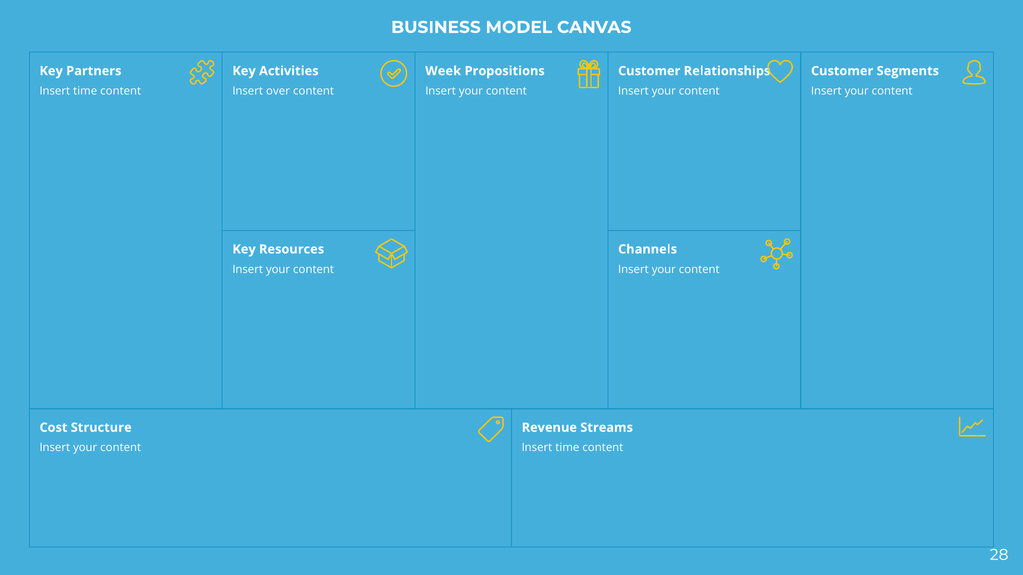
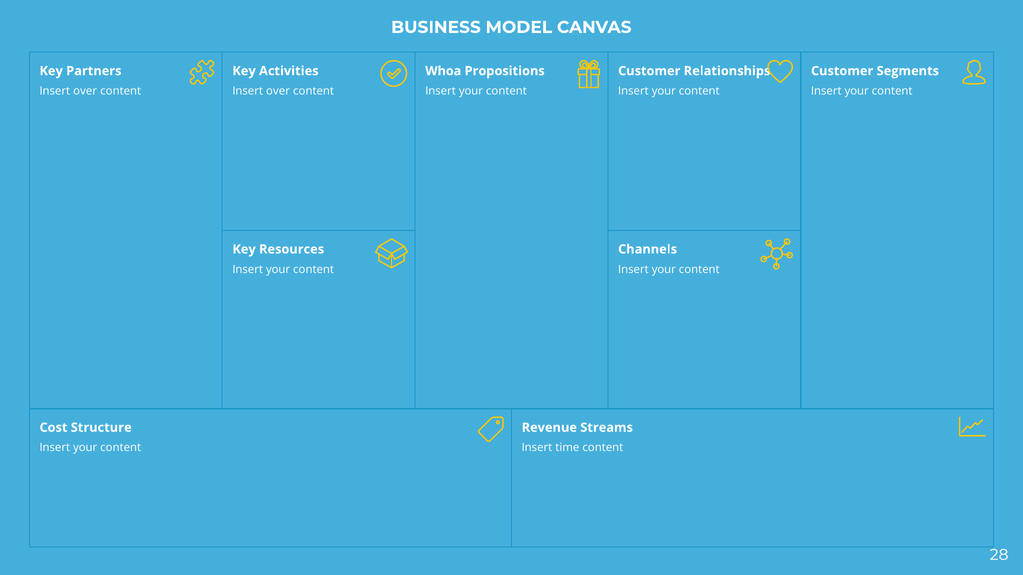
Week: Week -> Whoa
time at (85, 91): time -> over
